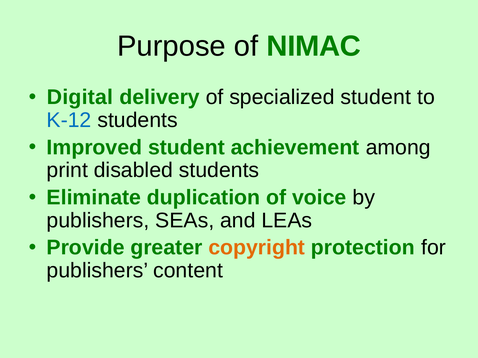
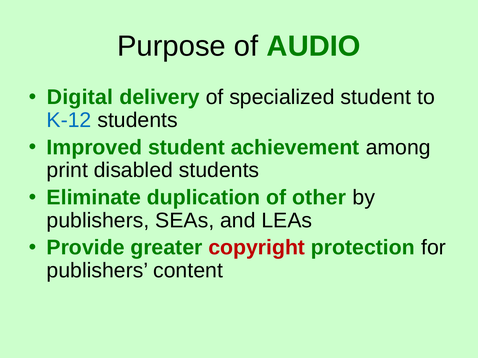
NIMAC: NIMAC -> AUDIO
voice: voice -> other
copyright colour: orange -> red
